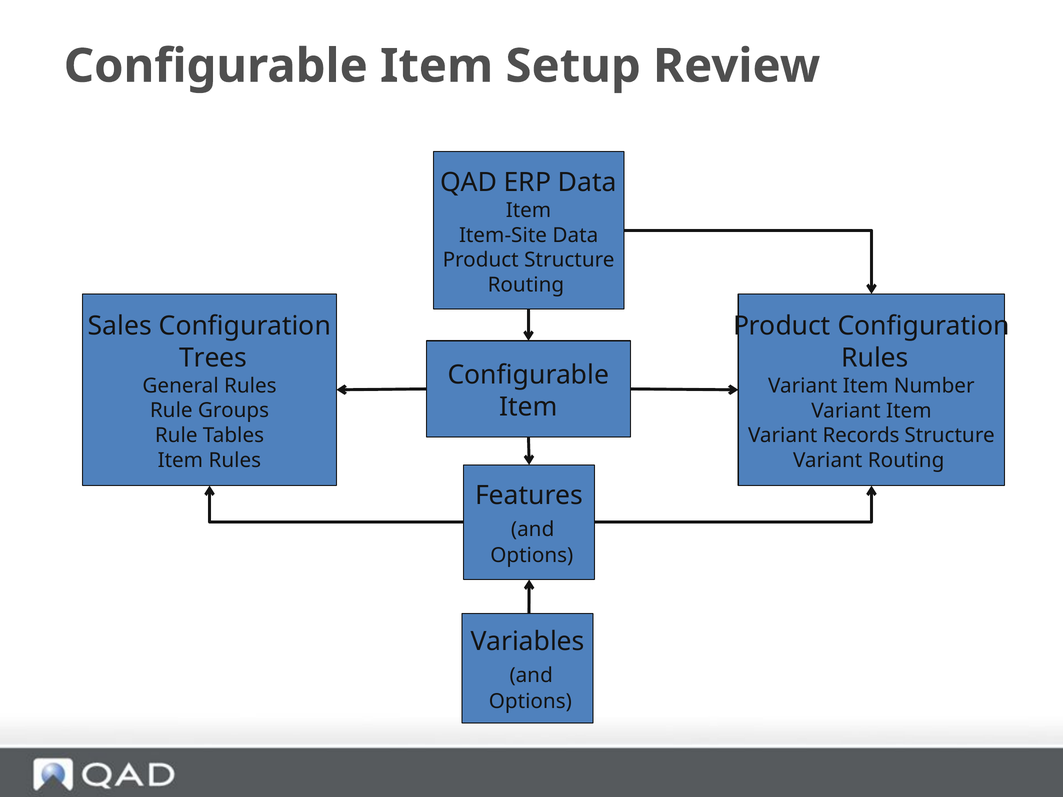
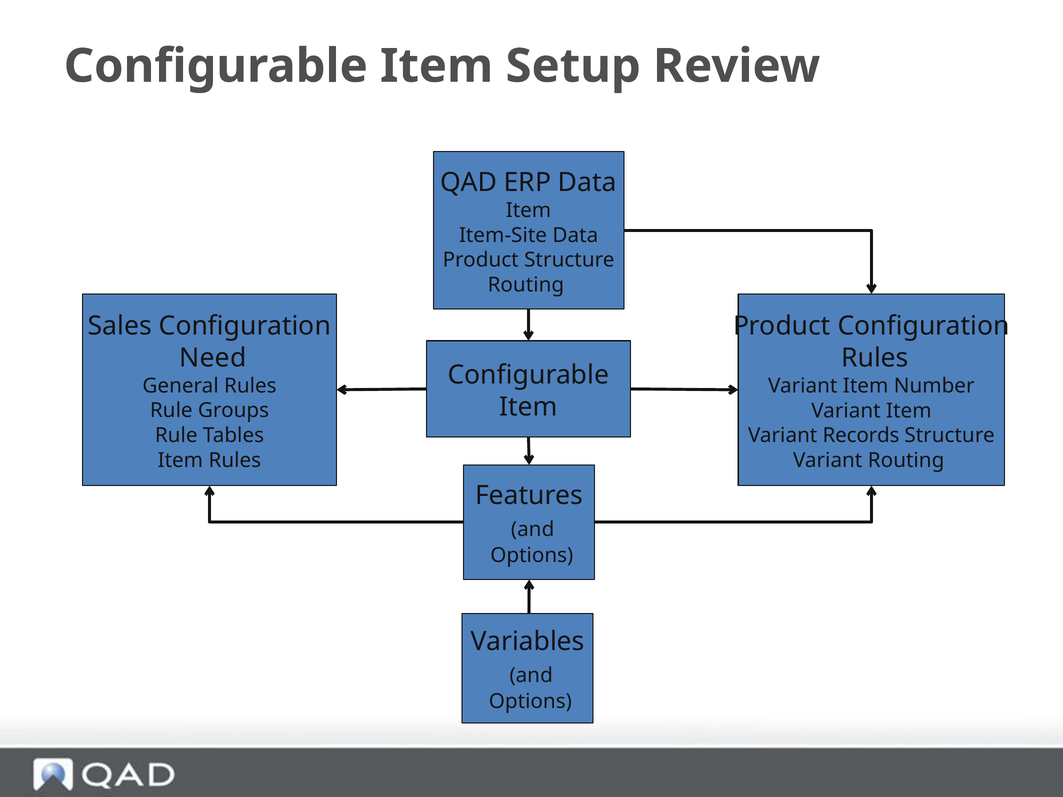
Trees: Trees -> Need
